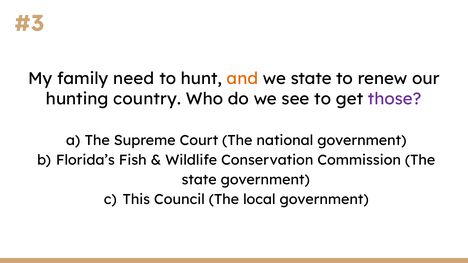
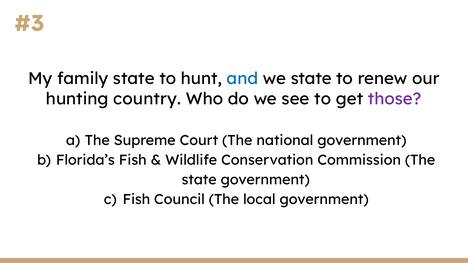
family need: need -> state
and colour: orange -> blue
This at (136, 200): This -> Fish
